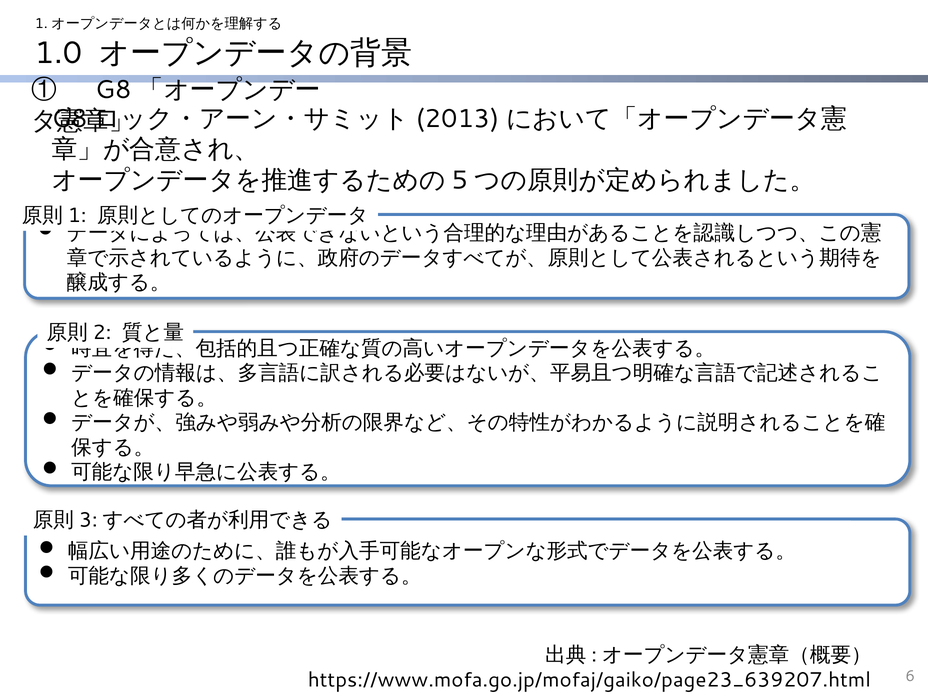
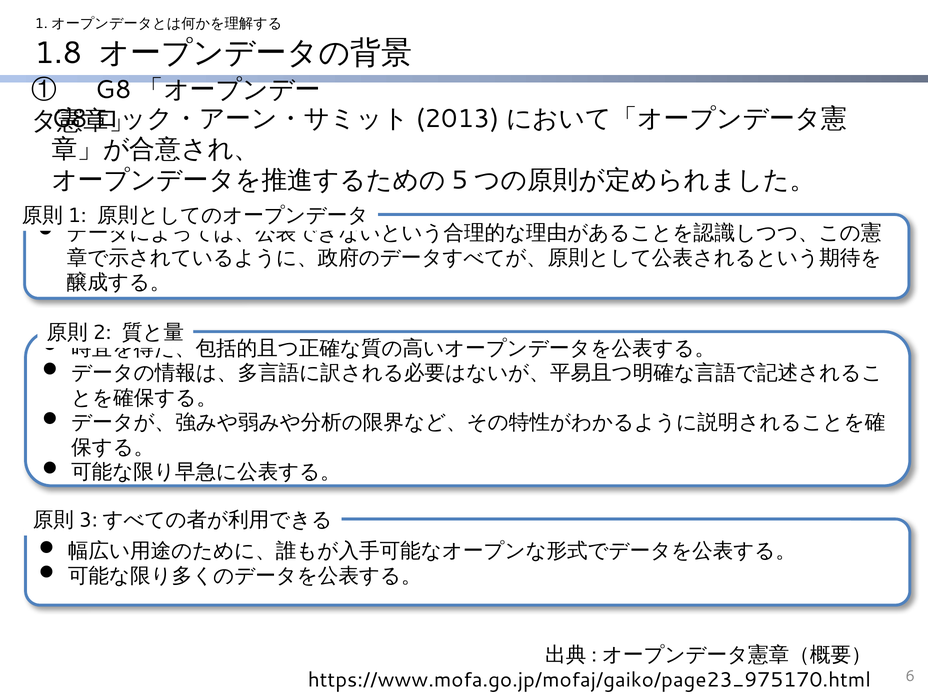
1.0: 1.0 -> 1.8
https://www.mofa.go.jp/mofaj/gaiko/page23_639207.html: https://www.mofa.go.jp/mofaj/gaiko/page23_639207.html -> https://www.mofa.go.jp/mofaj/gaiko/page23_975170.html
